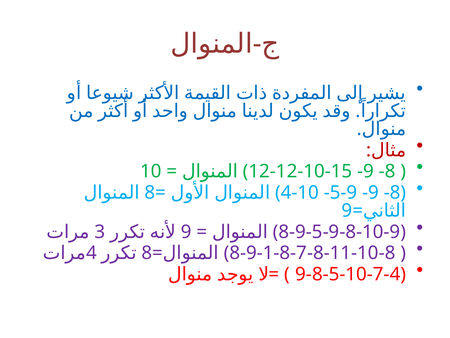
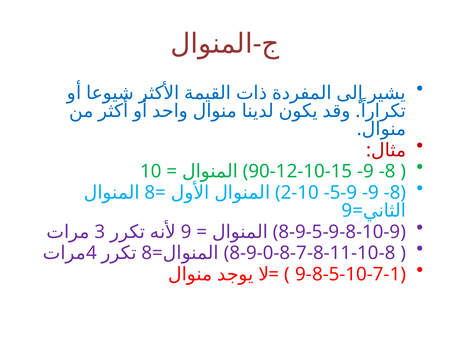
12-12-10-15: 12-12-10-15 -> 90-12-10-15
4-10: 4-10 -> 2-10
8-9-1-8-7-8-11-10-8: 8-9-1-8-7-8-11-10-8 -> 8-9-0-8-7-8-11-10-8
9-8-5-10-7-4: 9-8-5-10-7-4 -> 9-8-5-10-7-1
